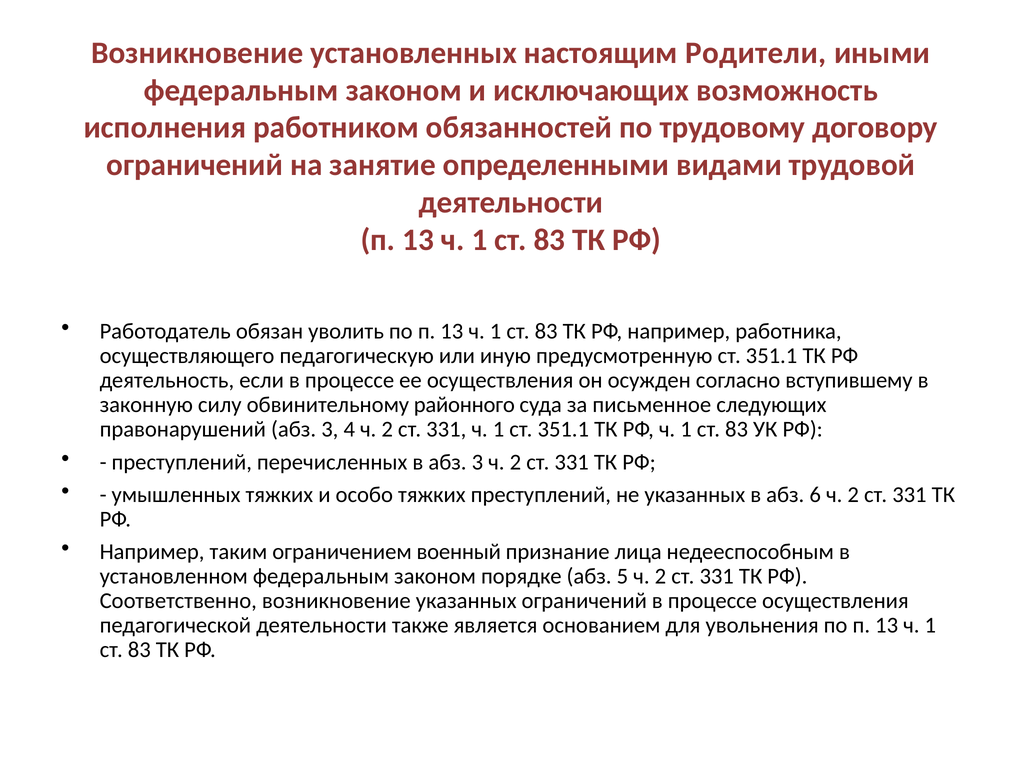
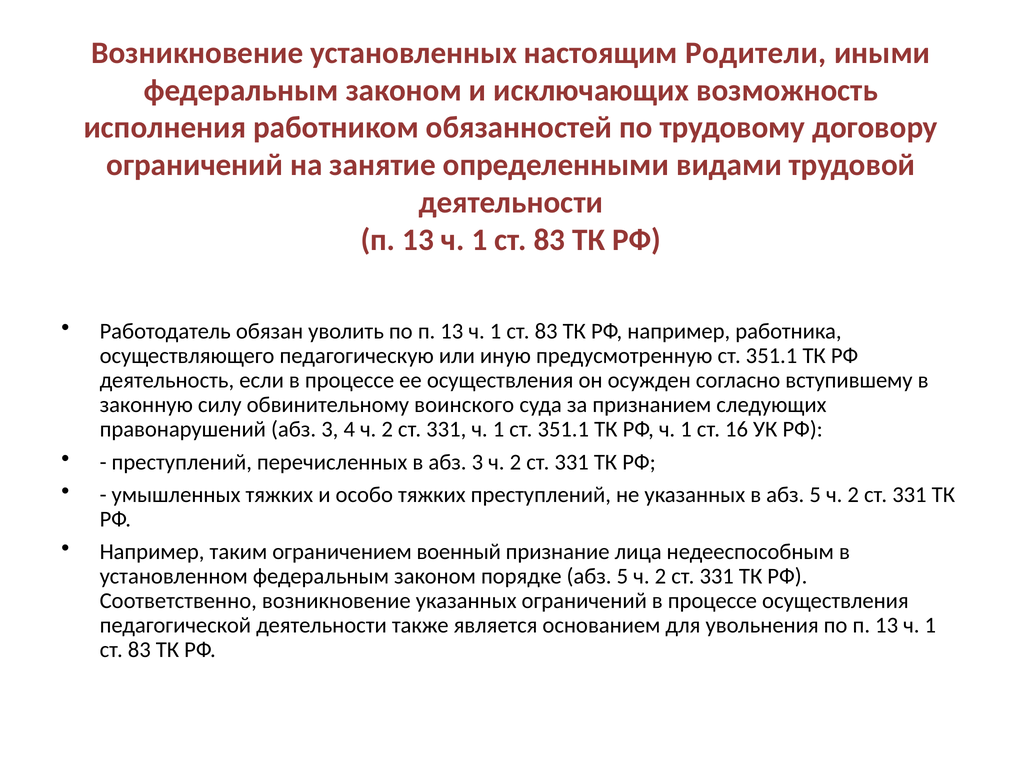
районного: районного -> воинского
письменное: письменное -> признанием
83 at (737, 430): 83 -> 16
в абз 6: 6 -> 5
